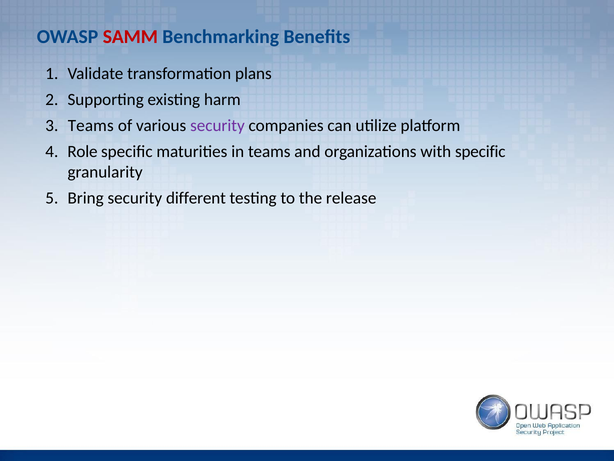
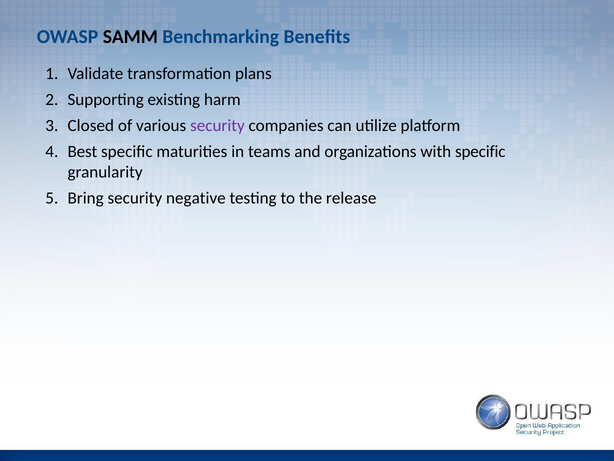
SAMM colour: red -> black
Teams at (91, 125): Teams -> Closed
Role: Role -> Best
different: different -> negative
